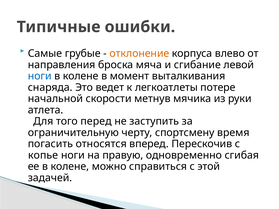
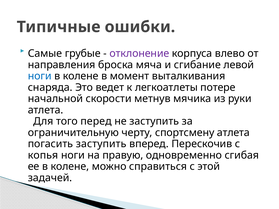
отклонение colour: orange -> purple
спортсмену время: время -> атлета
погасить относятся: относятся -> заступить
копье: копье -> копья
